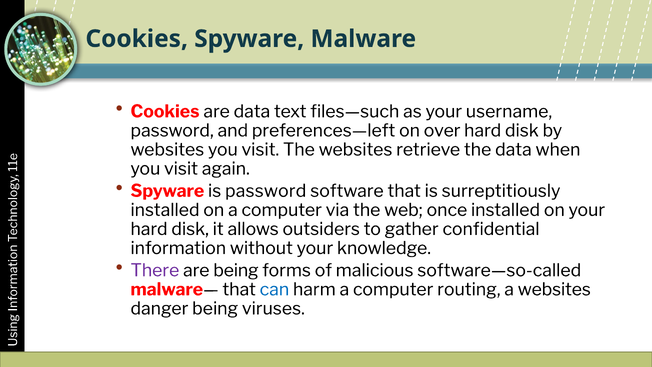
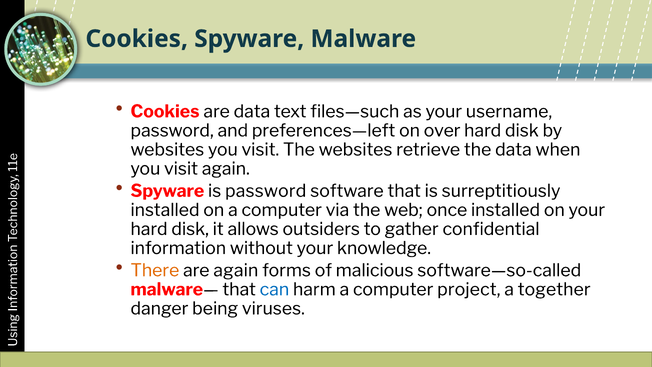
There colour: purple -> orange
are being: being -> again
routing: routing -> project
a websites: websites -> together
